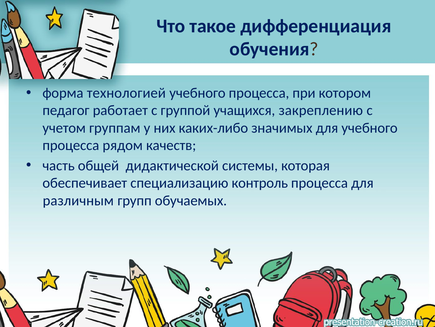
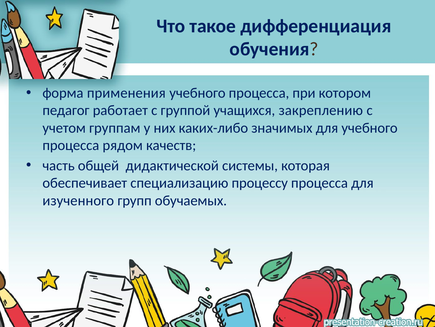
технологией: технологией -> применения
контроль: контроль -> процессу
различным: различным -> изученного
